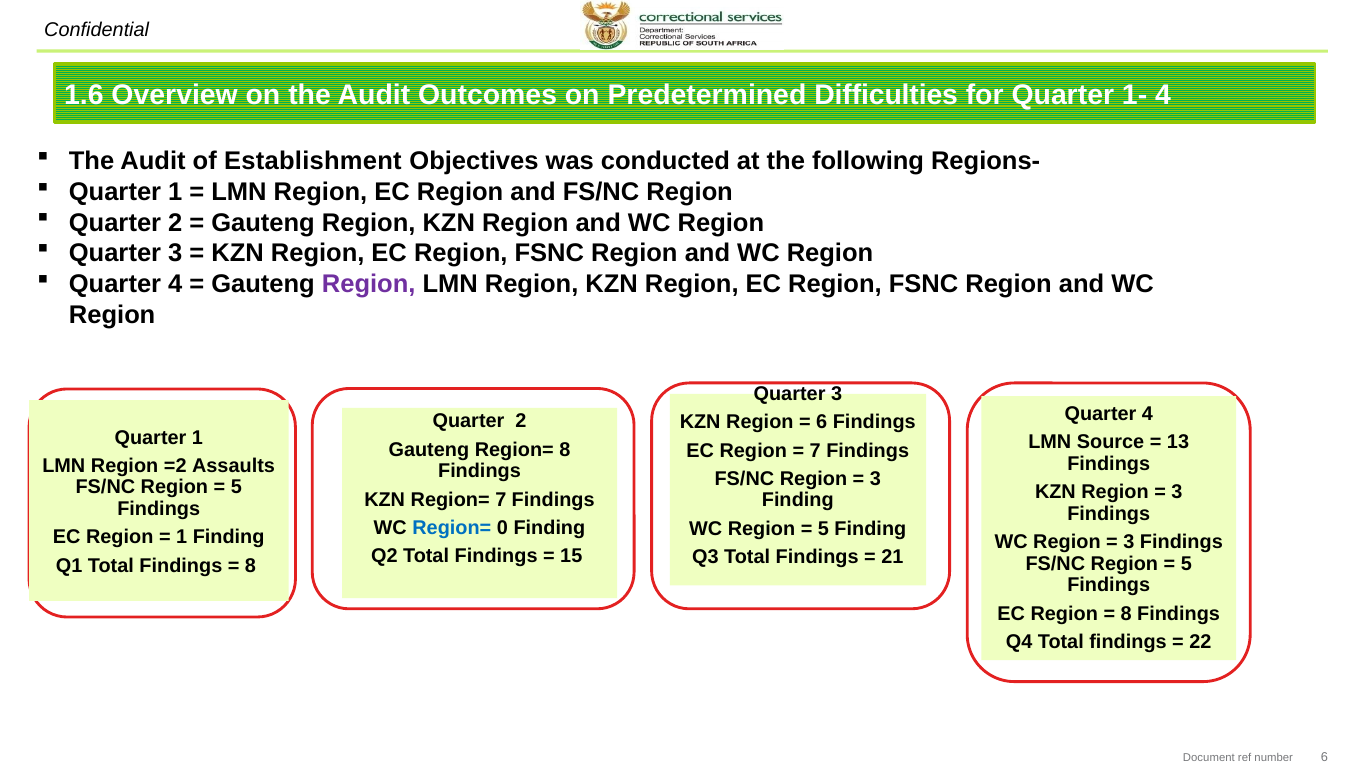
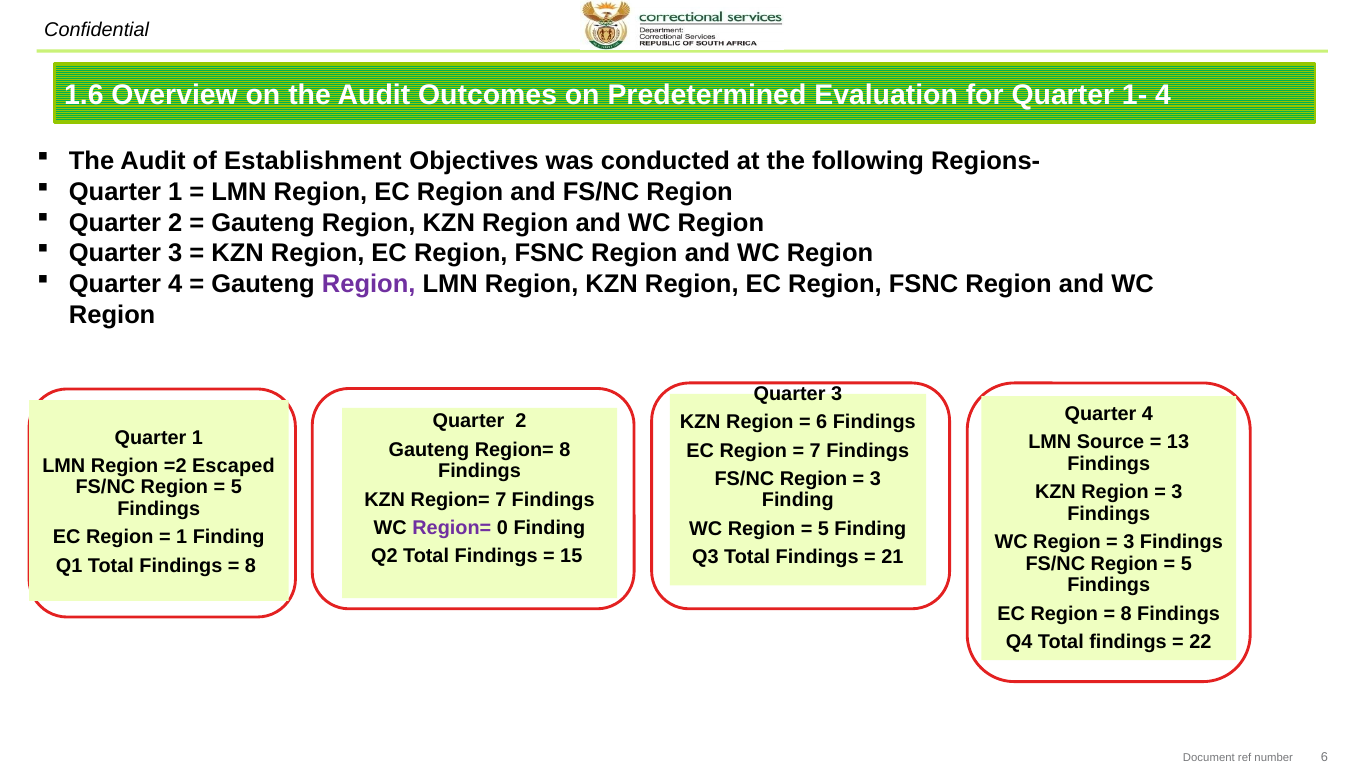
Difficulties: Difficulties -> Evaluation
Assaults: Assaults -> Escaped
Region= at (452, 528) colour: blue -> purple
